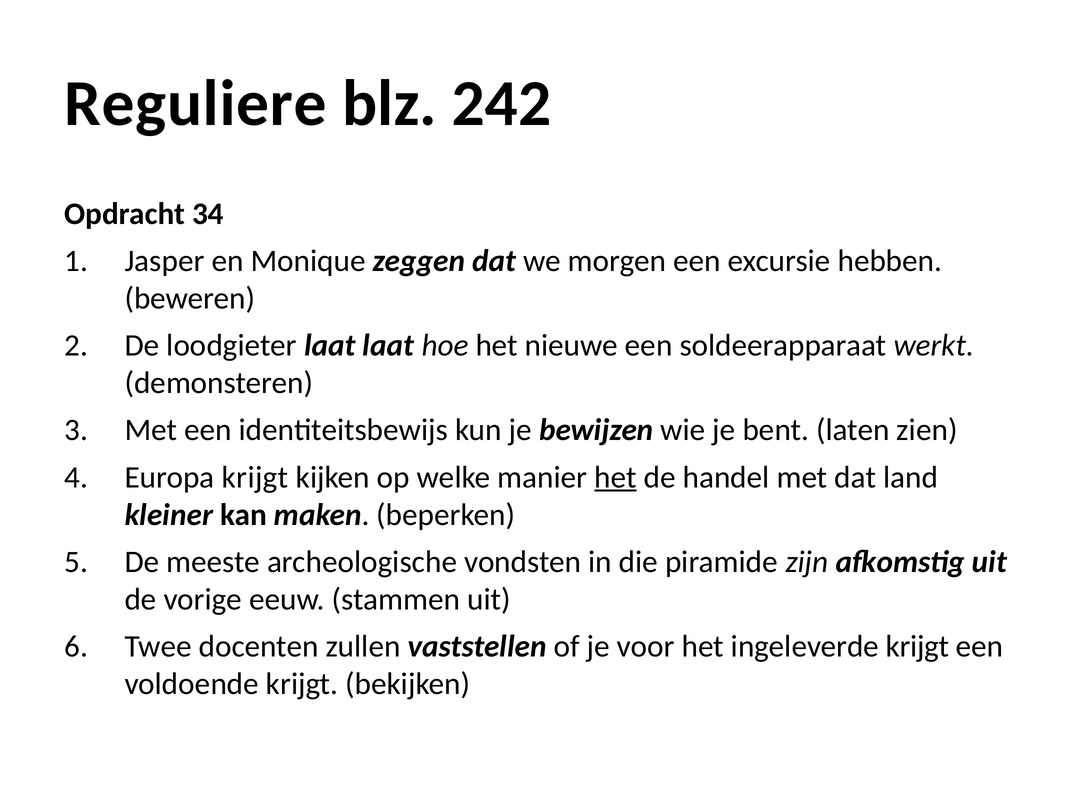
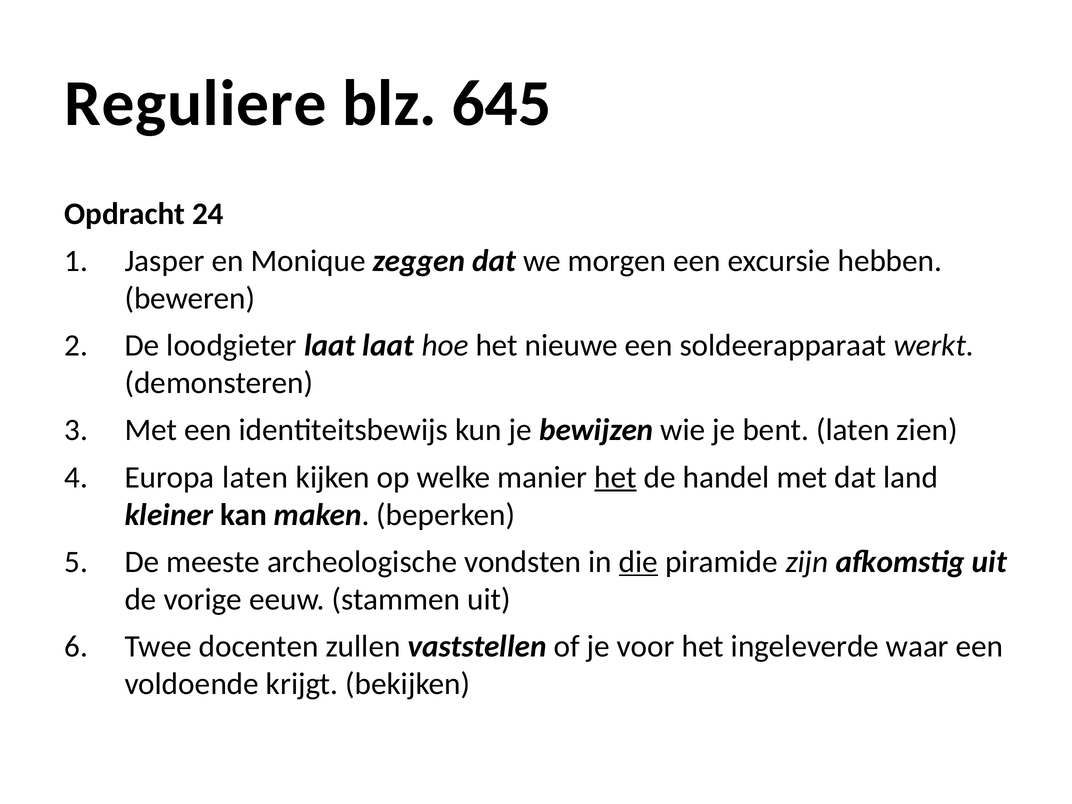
242: 242 -> 645
34: 34 -> 24
Europa krijgt: krijgt -> laten
die underline: none -> present
ingeleverde krijgt: krijgt -> waar
